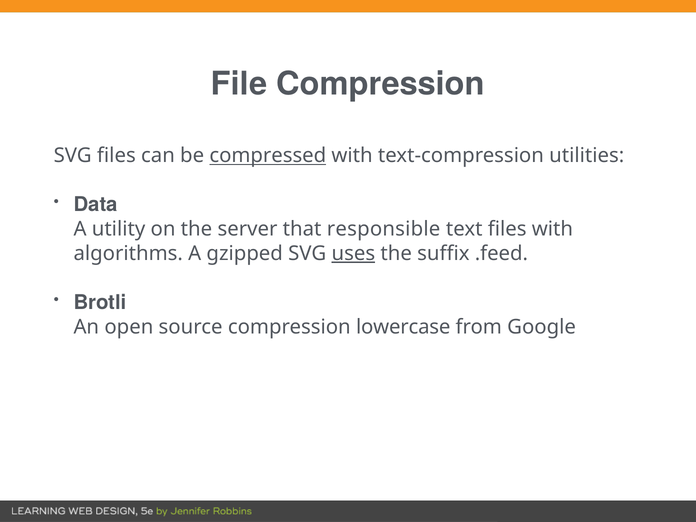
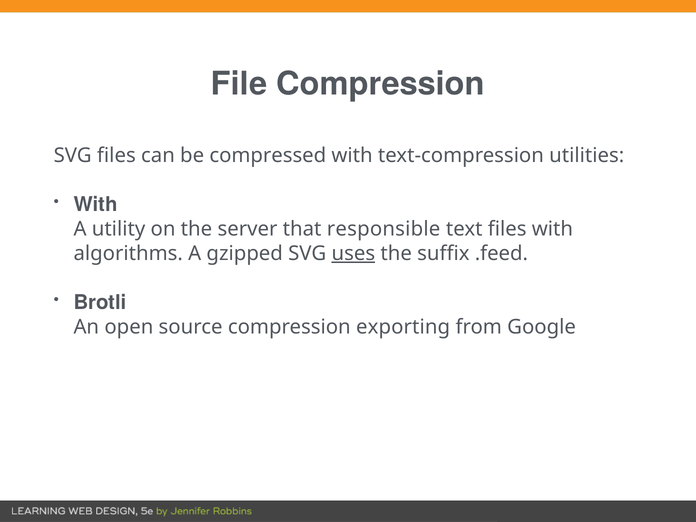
compressed underline: present -> none
Data at (96, 205): Data -> With
lowercase: lowercase -> exporting
